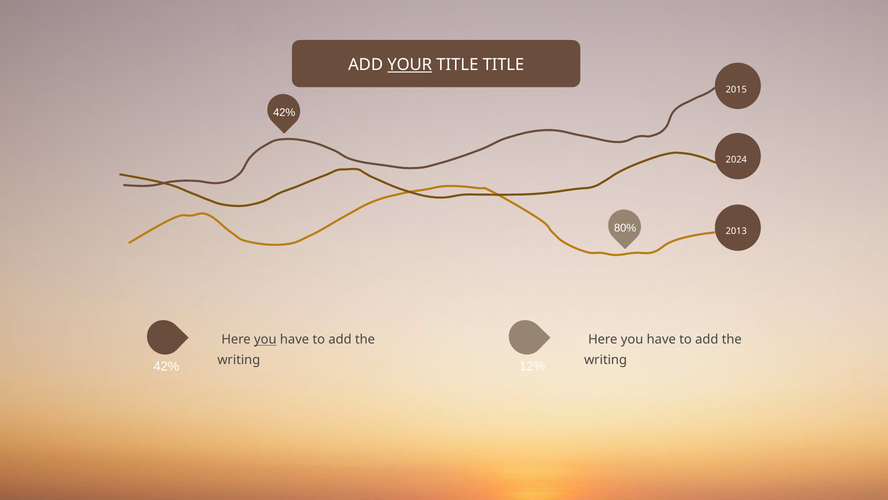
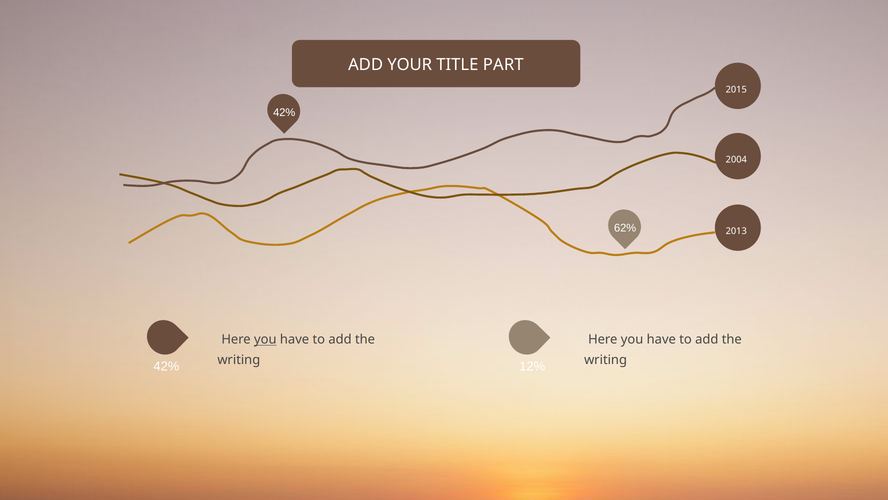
YOUR underline: present -> none
TITLE TITLE: TITLE -> PART
2024: 2024 -> 2004
80%: 80% -> 62%
